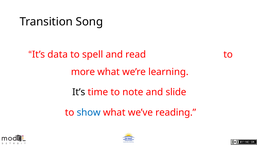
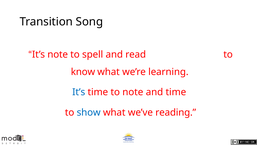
It’s data: data -> note
more: more -> know
It’s at (79, 92) colour: black -> blue
and slide: slide -> time
